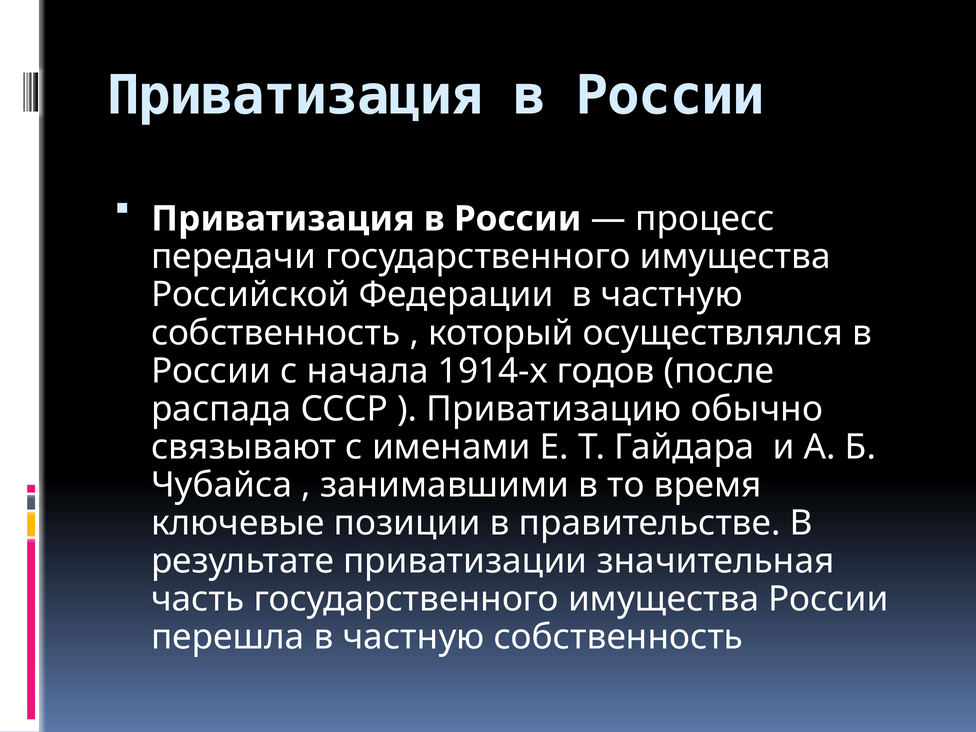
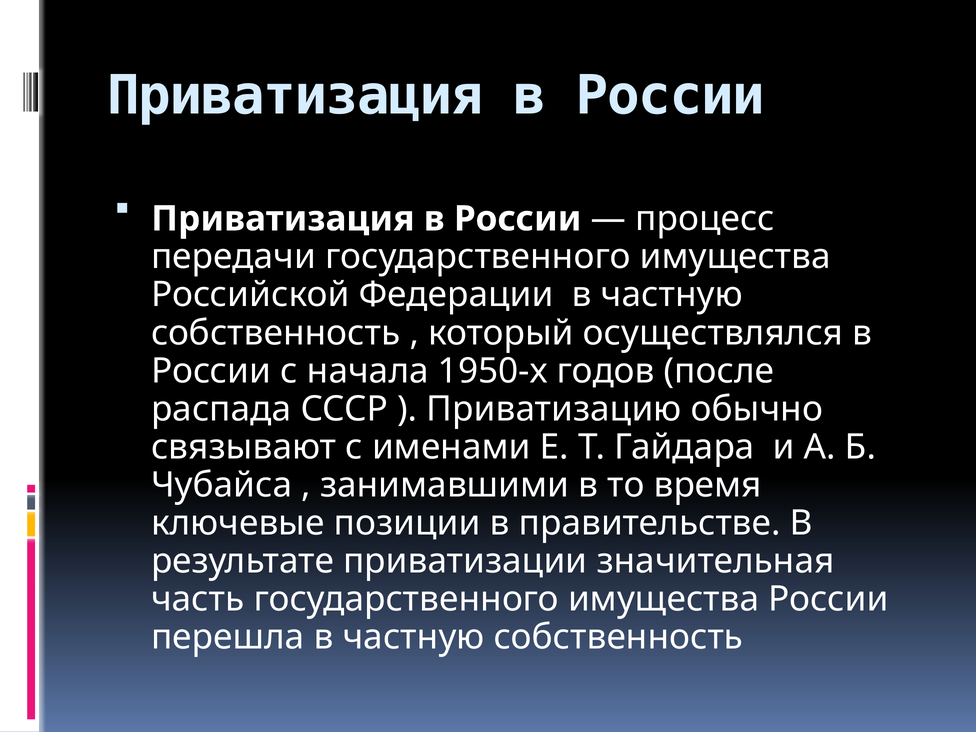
1914-х: 1914-х -> 1950-х
